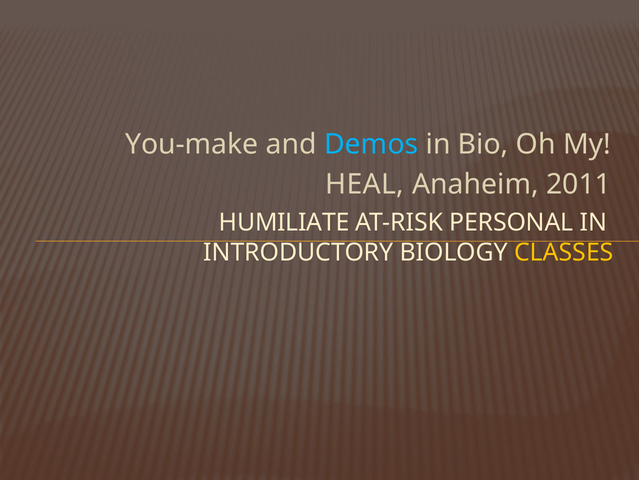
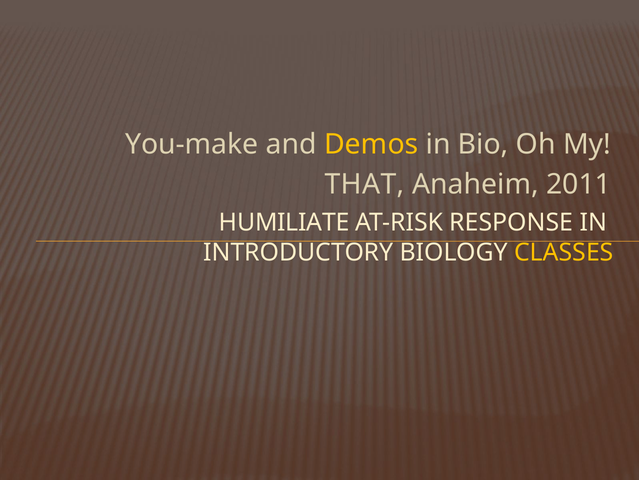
Demos colour: light blue -> yellow
HEAL: HEAL -> THAT
PERSONAL: PERSONAL -> RESPONSE
